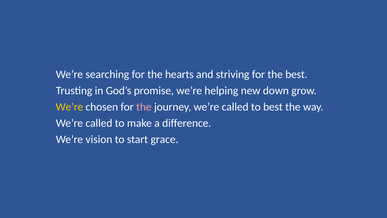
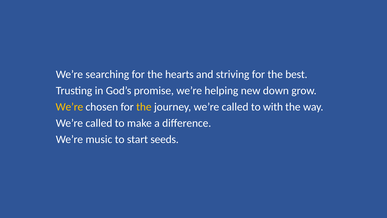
the at (144, 107) colour: pink -> yellow
to best: best -> with
vision: vision -> music
grace: grace -> seeds
